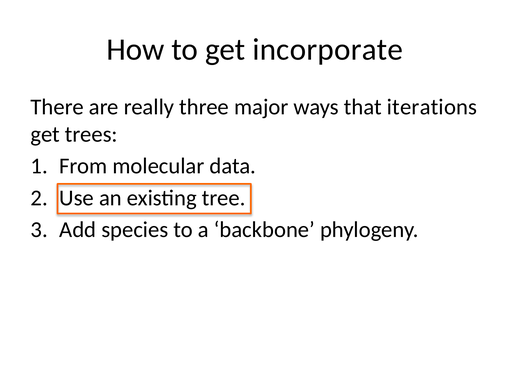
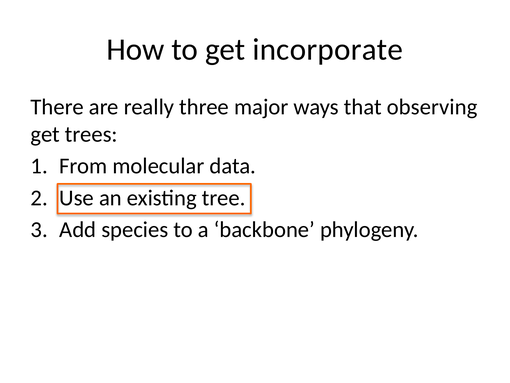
iterations: iterations -> observing
